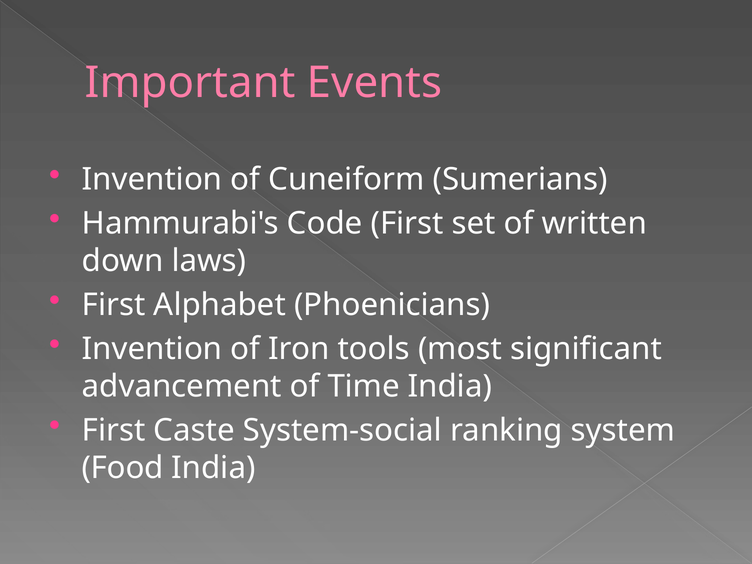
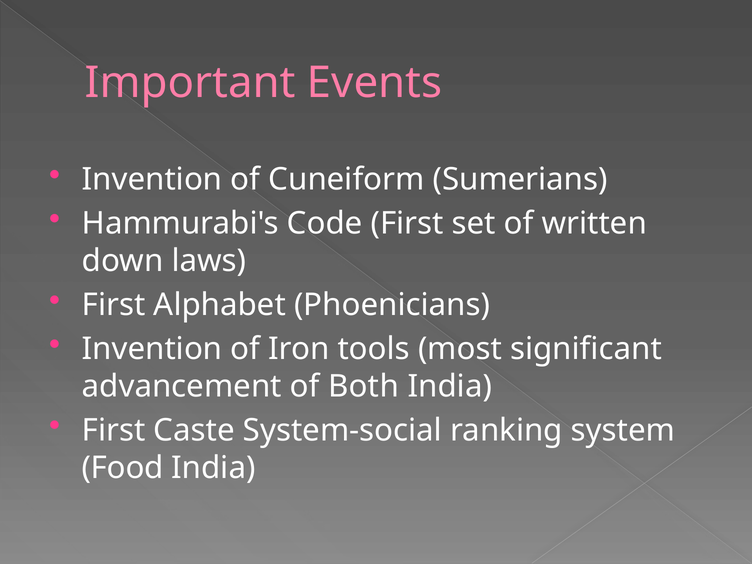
Time: Time -> Both
